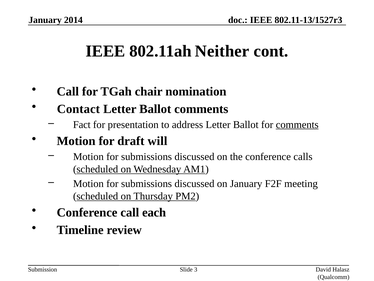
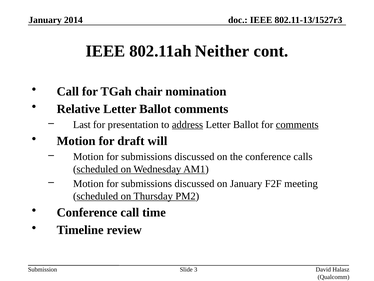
Contact: Contact -> Relative
Fact: Fact -> Last
address underline: none -> present
each: each -> time
